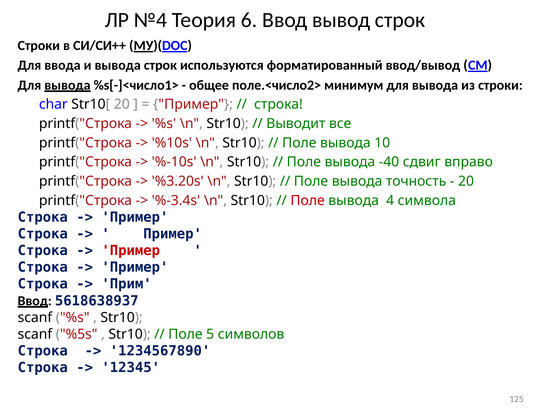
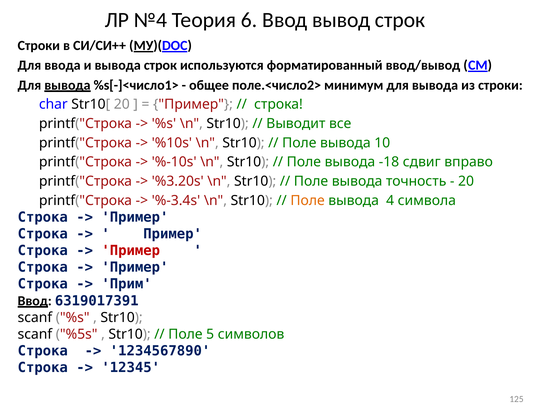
-40: -40 -> -18
Поле at (308, 200) colour: red -> orange
5618638937: 5618638937 -> 6319017391
